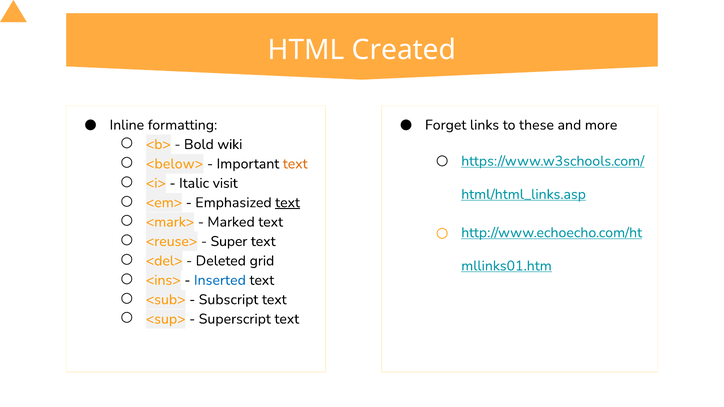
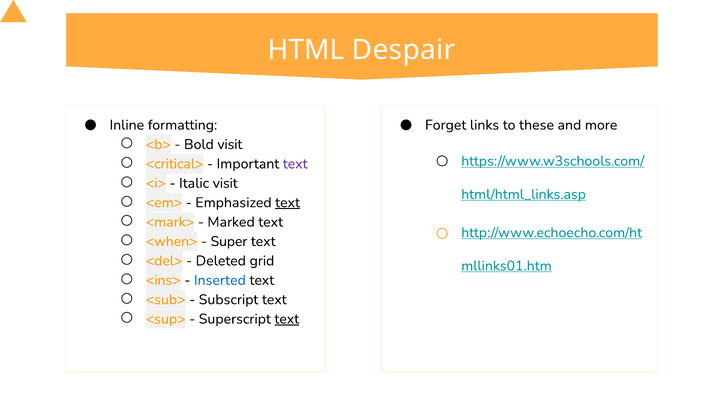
Created: Created -> Despair
Bold wiki: wiki -> visit
<below>: <below> -> <critical>
text at (295, 164) colour: orange -> purple
<reuse>: <reuse> -> <when>
text at (287, 319) underline: none -> present
